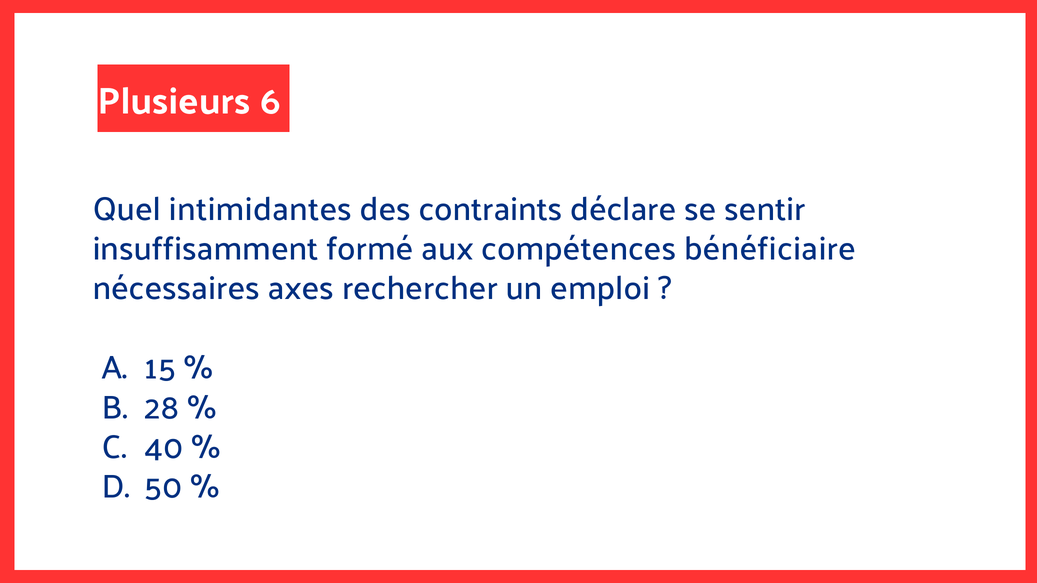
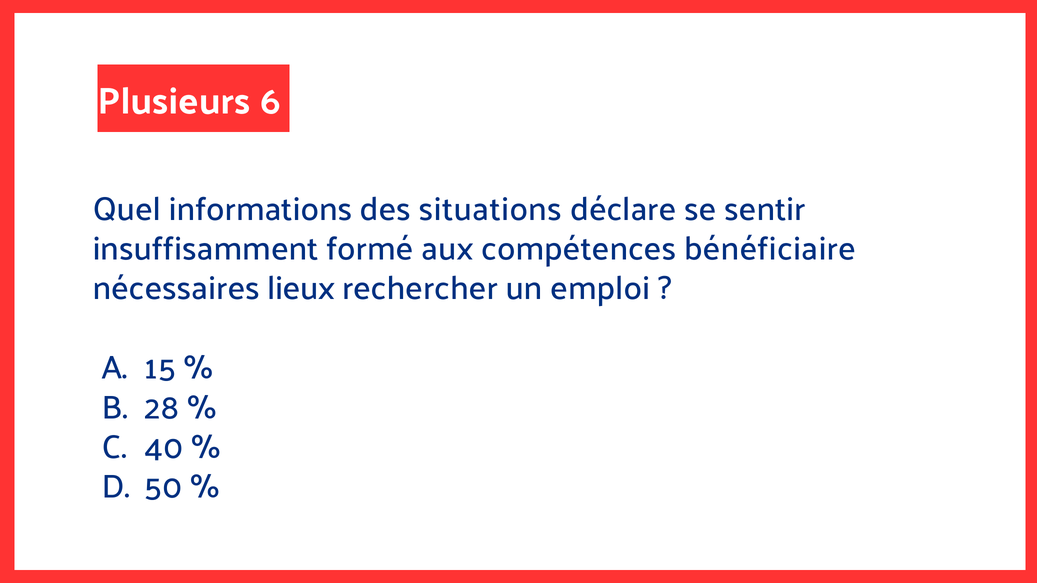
intimidantes: intimidantes -> informations
contraints: contraints -> situations
axes: axes -> lieux
